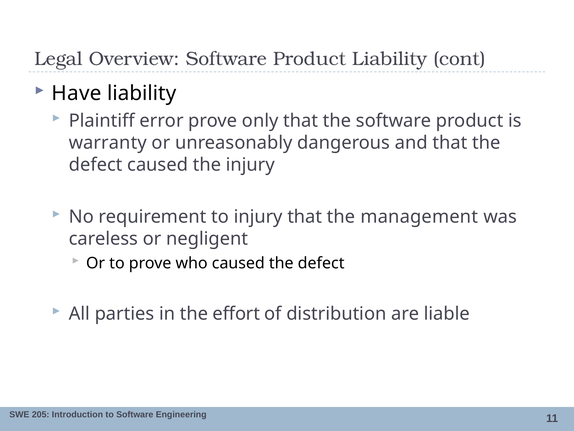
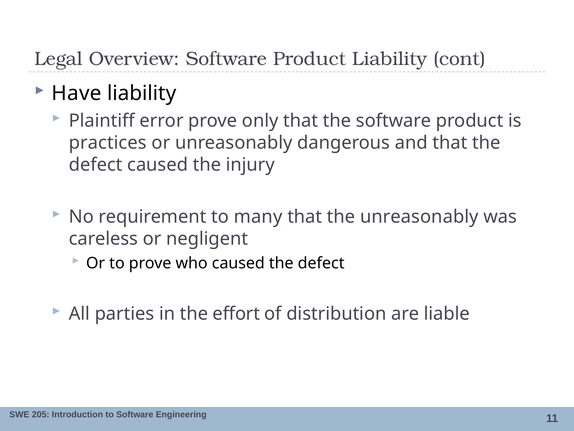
warranty: warranty -> practices
to injury: injury -> many
the management: management -> unreasonably
